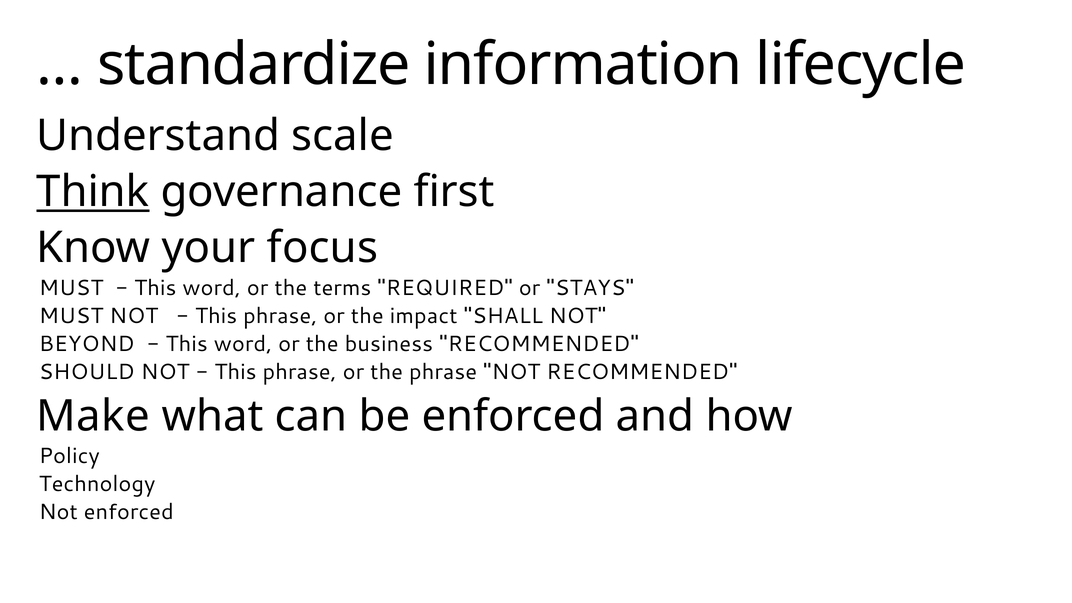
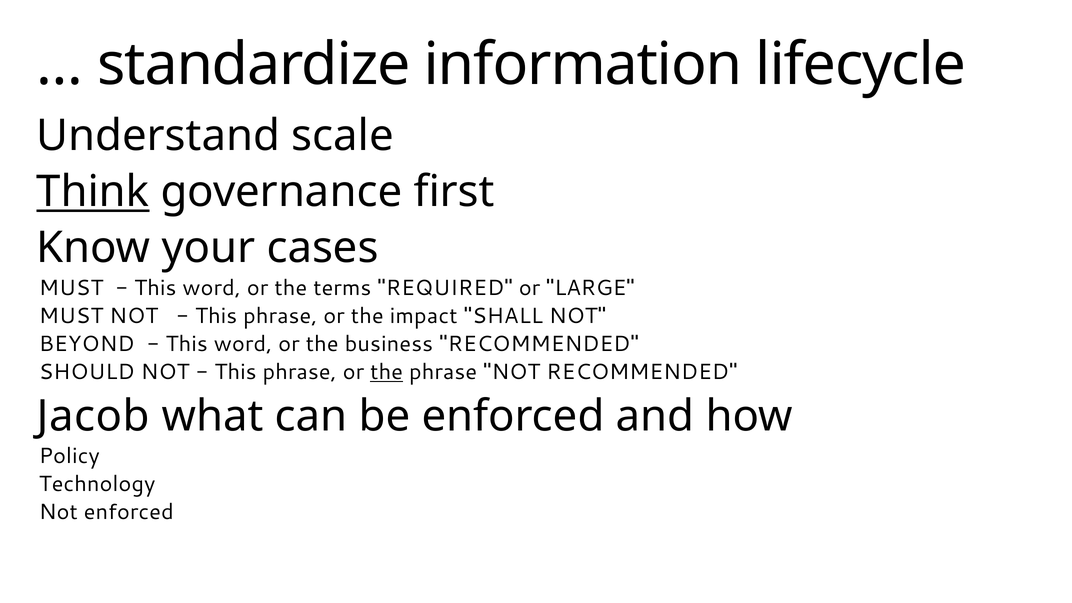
focus: focus -> cases
STAYS: STAYS -> LARGE
the at (387, 372) underline: none -> present
Make: Make -> Jacob
